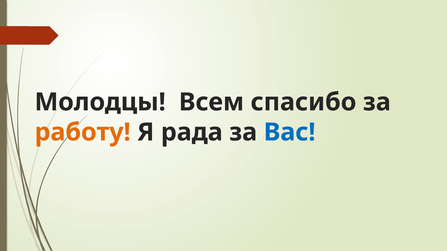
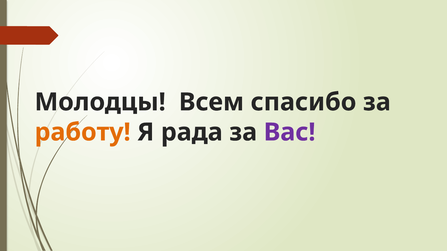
Вас colour: blue -> purple
